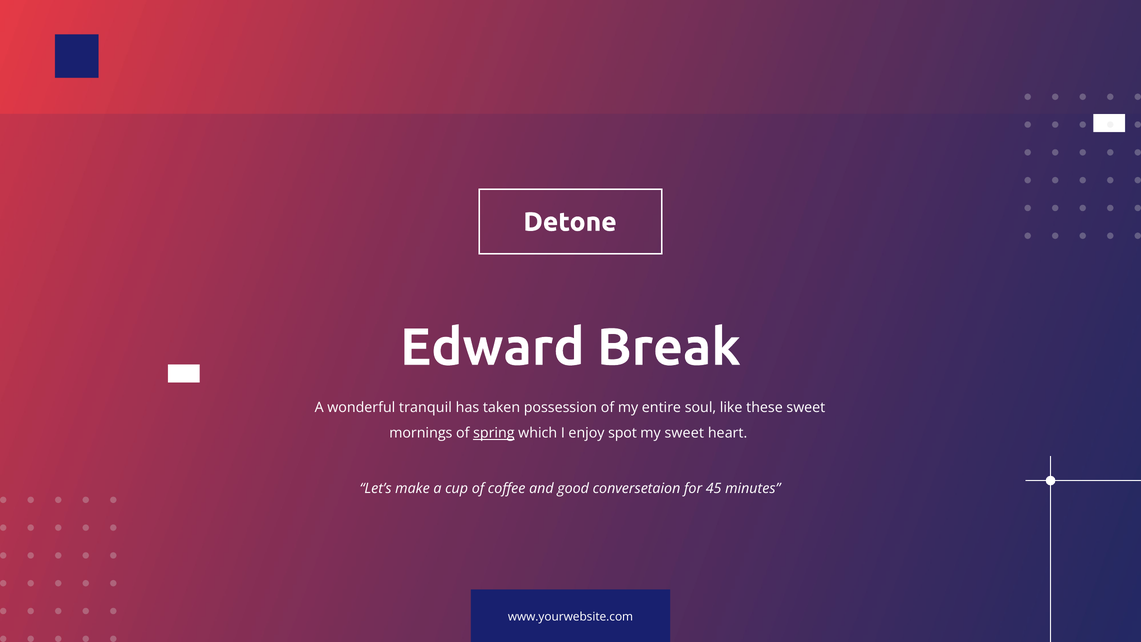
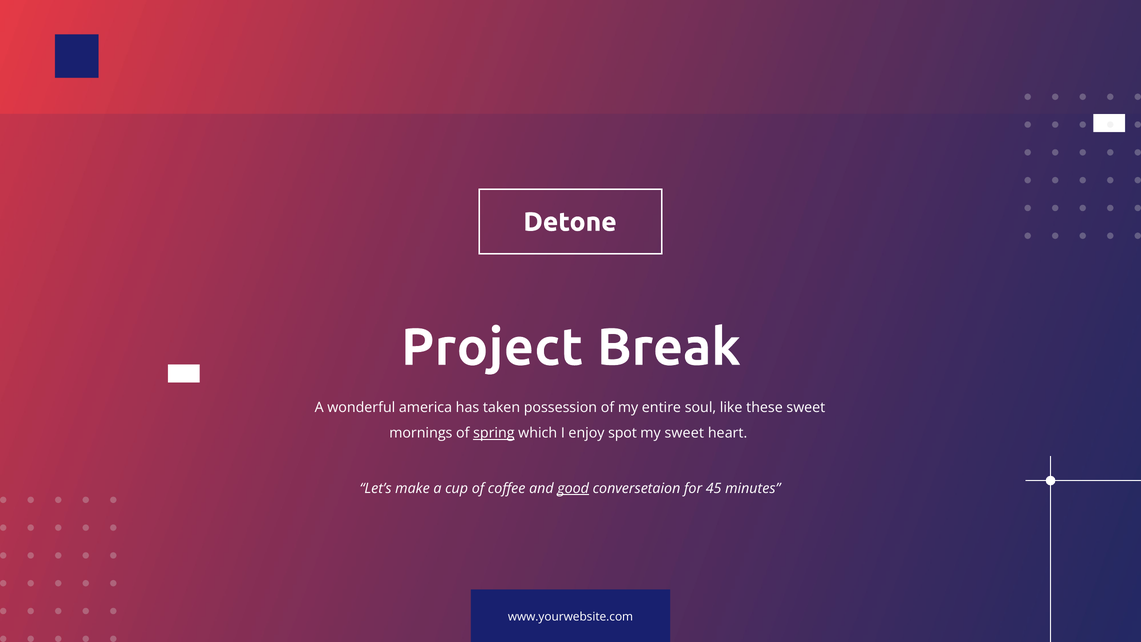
Edward: Edward -> Project
tranquil: tranquil -> america
good underline: none -> present
